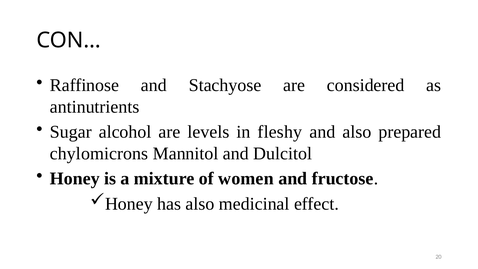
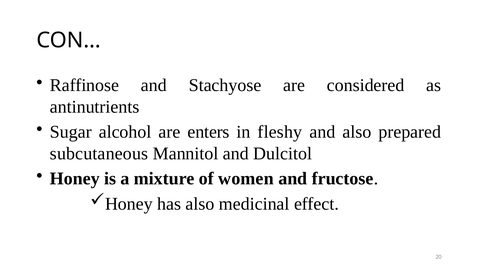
levels: levels -> enters
chylomicrons: chylomicrons -> subcutaneous
